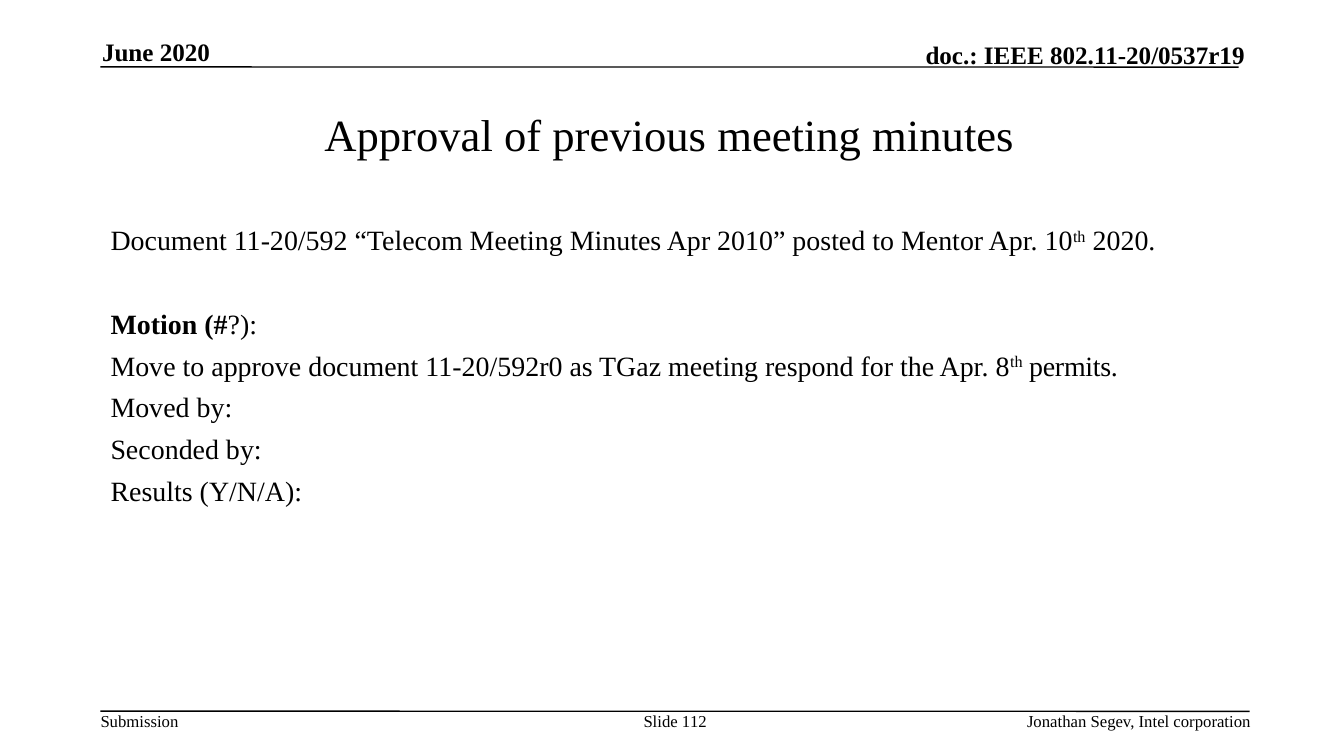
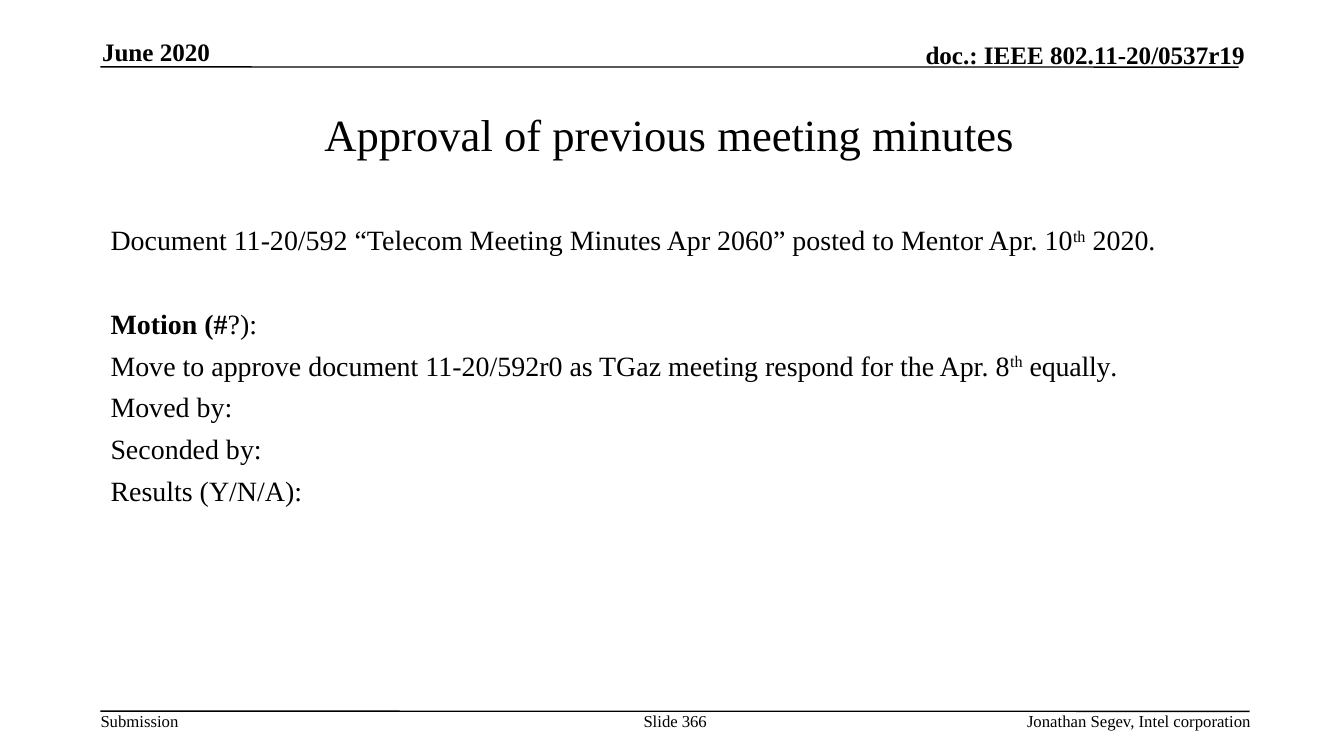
2010: 2010 -> 2060
permits: permits -> equally
112: 112 -> 366
